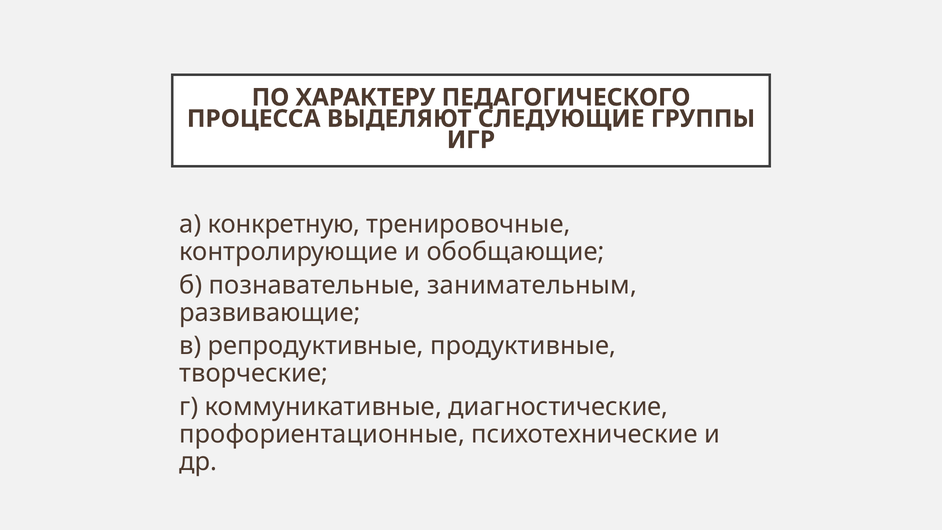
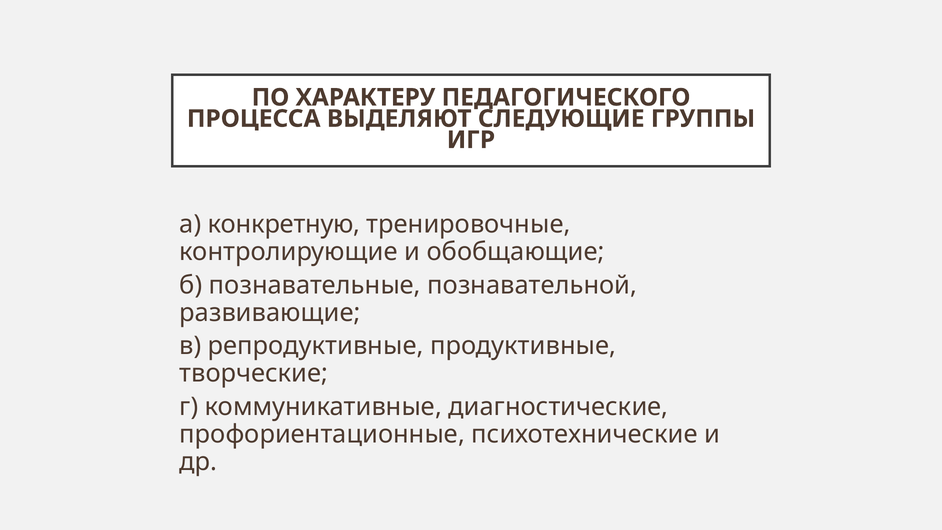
занимательным: занимательным -> познавательной
